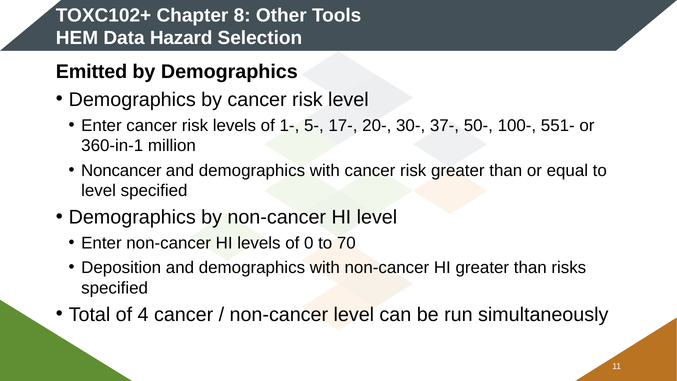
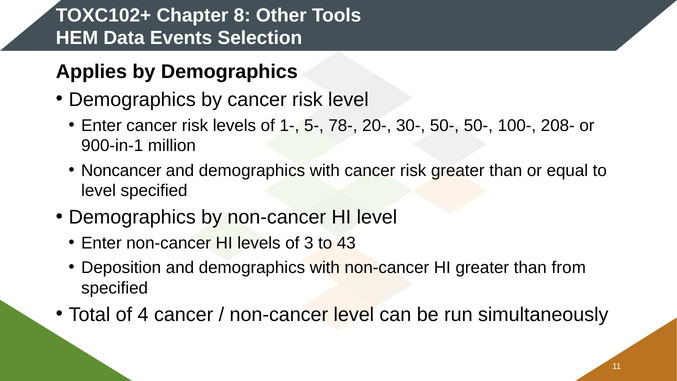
Hazard: Hazard -> Events
Emitted: Emitted -> Applies
17-: 17- -> 78-
30- 37-: 37- -> 50-
551-: 551- -> 208-
360-in-1: 360-in-1 -> 900-in-1
0: 0 -> 3
70: 70 -> 43
risks: risks -> from
